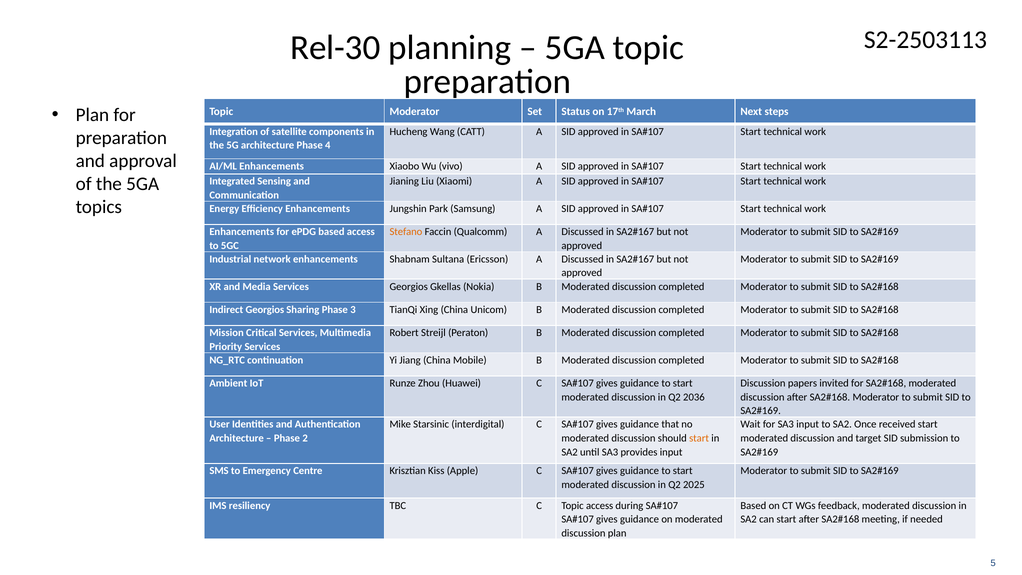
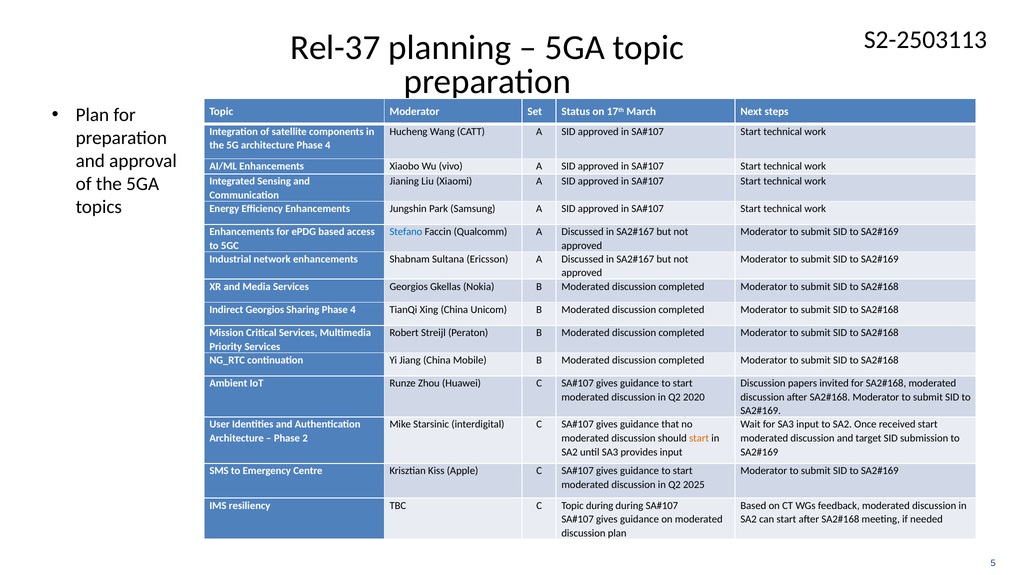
Rel-30: Rel-30 -> Rel-37
Stefano colour: orange -> blue
Sharing Phase 3: 3 -> 4
2036: 2036 -> 2020
Topic access: access -> during
